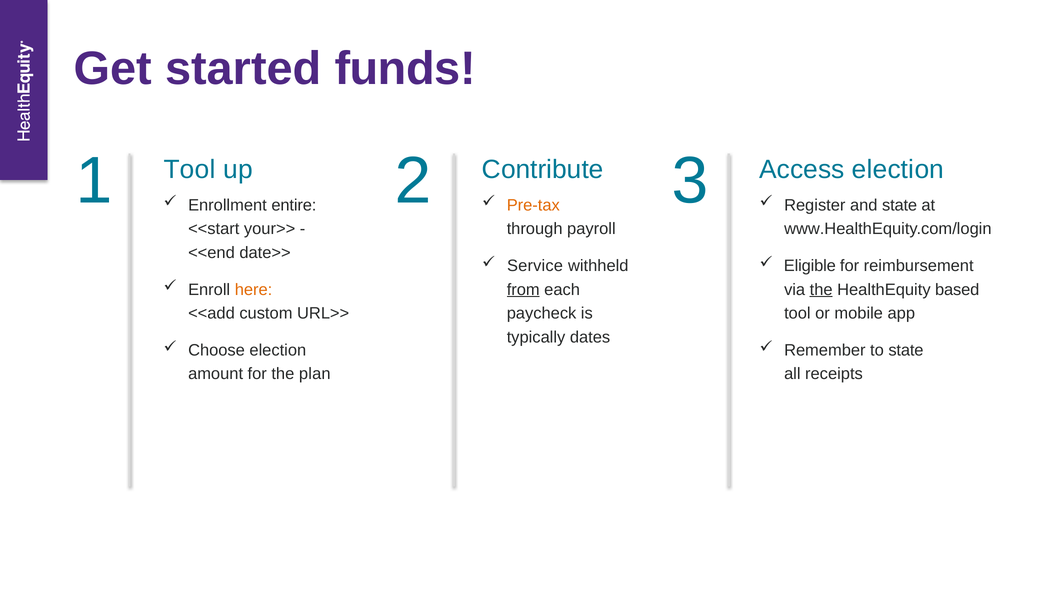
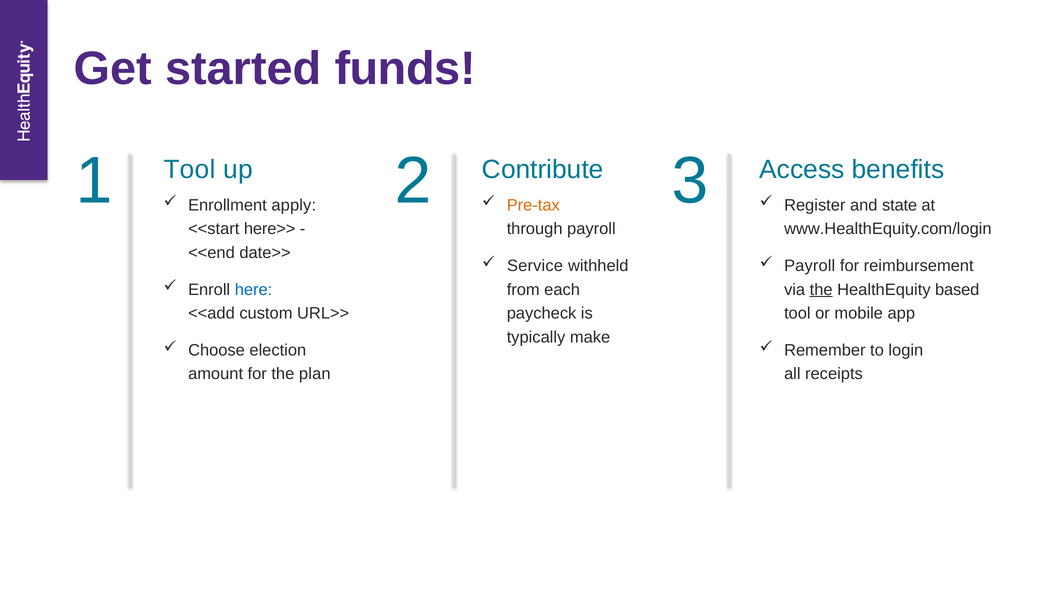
Access election: election -> benefits
entire: entire -> apply
your>>: your>> -> here>>
Eligible at (810, 266): Eligible -> Payroll
here colour: orange -> blue
from underline: present -> none
dates: dates -> make
to state: state -> login
